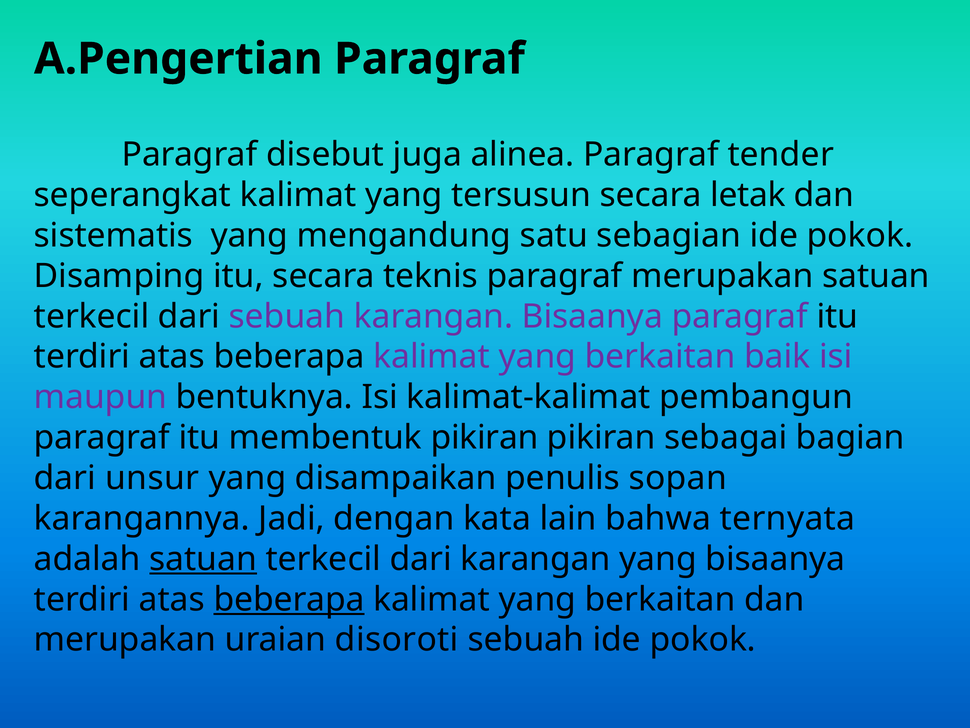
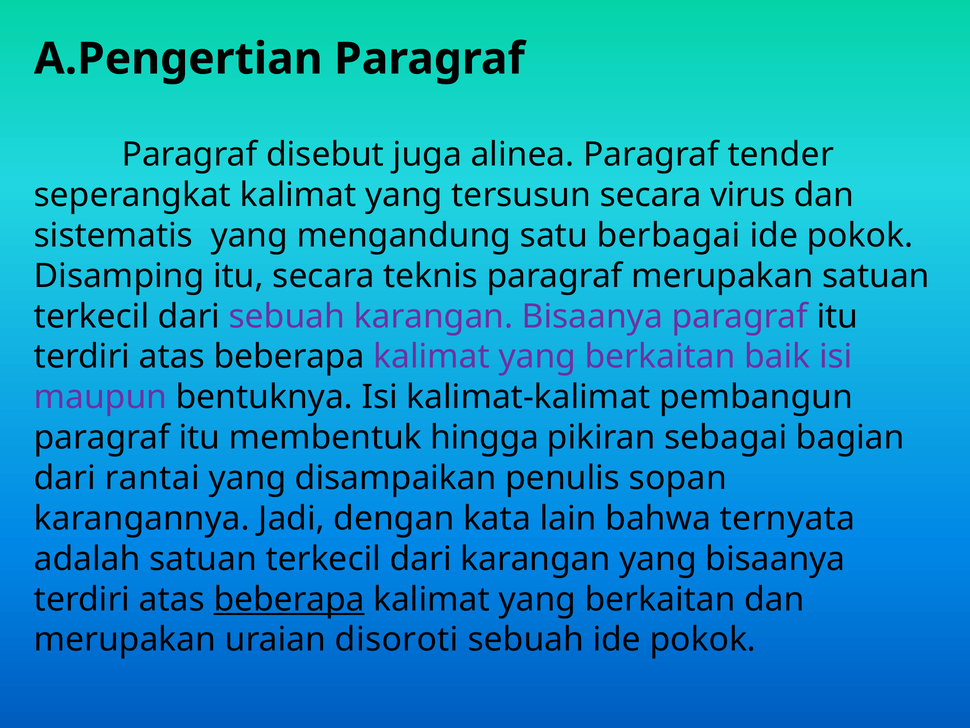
letak: letak -> virus
sebagian: sebagian -> berbagai
membentuk pikiran: pikiran -> hingga
unsur: unsur -> rantai
satuan at (203, 559) underline: present -> none
